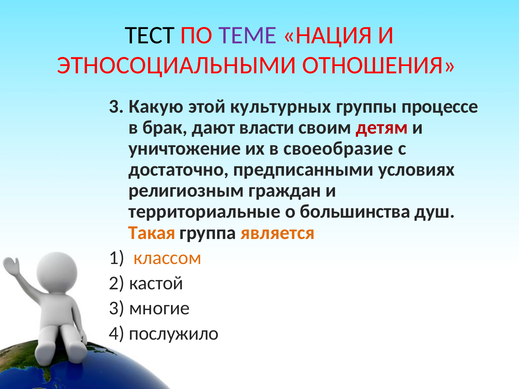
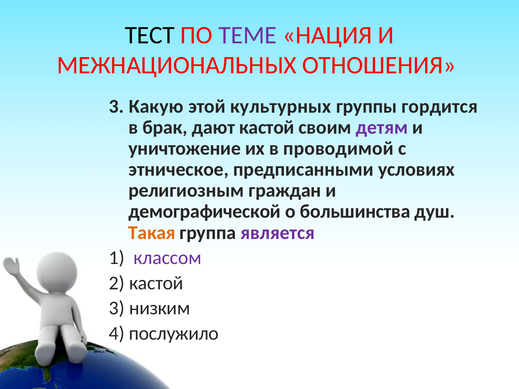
ЭТНОСОЦИАЛЬНЫМИ: ЭТНОСОЦИАЛЬНЫМИ -> МЕЖНАЦИОНАЛЬНЫХ
процессе: процессе -> гордится
дают власти: власти -> кастой
детям colour: red -> purple
своеобразие: своеобразие -> проводимой
достаточно: достаточно -> этническое
территориальные: территориальные -> демографической
является colour: orange -> purple
классом colour: orange -> purple
многие: многие -> низким
